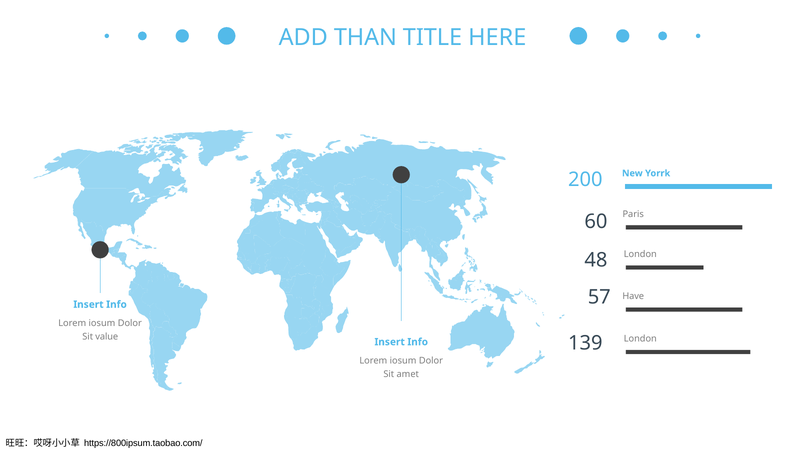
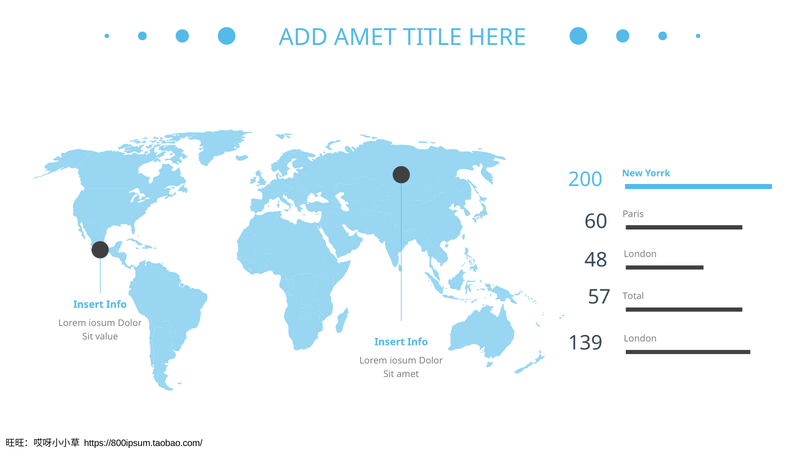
ADD THAN: THAN -> AMET
Have: Have -> Total
